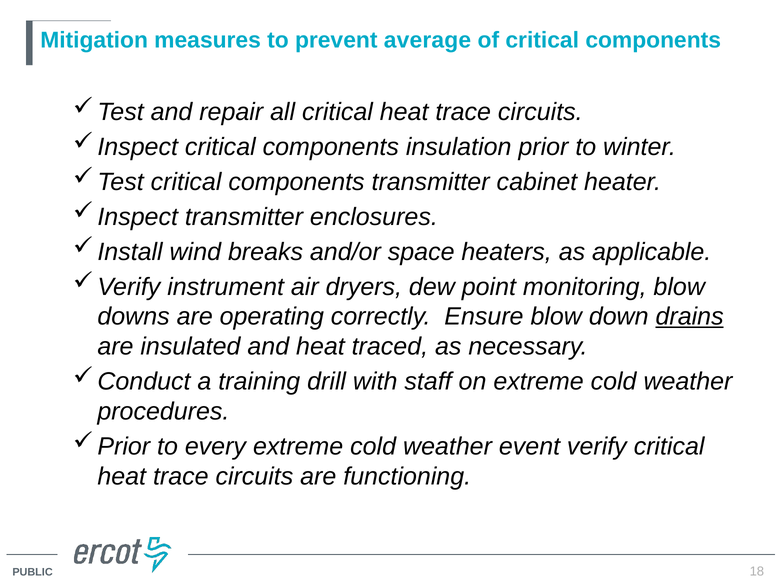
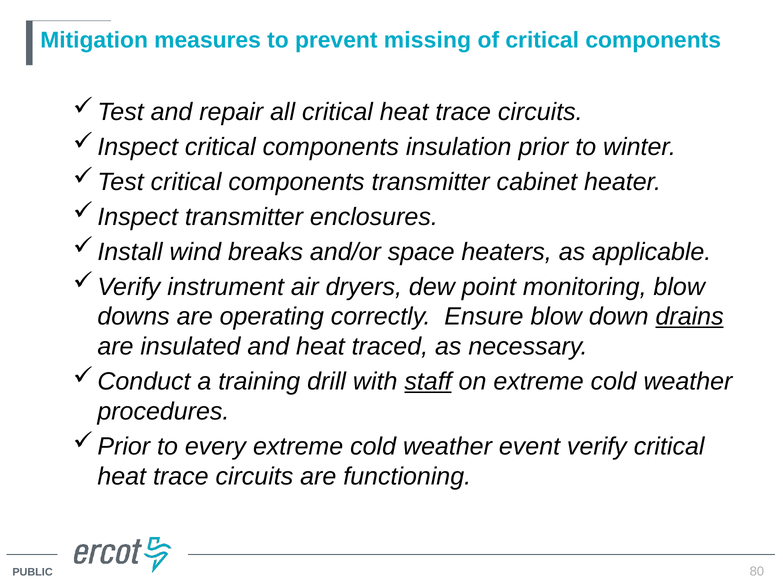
average: average -> missing
staff underline: none -> present
18: 18 -> 80
